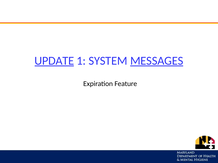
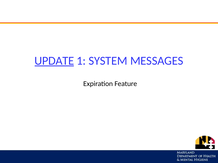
MESSAGES underline: present -> none
